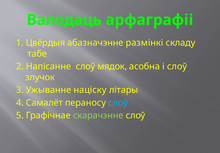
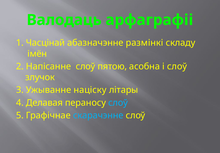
Цвёрдыя: Цвёрдыя -> Часцінай
табе: табе -> імён
мядок: мядок -> пятою
Самалёт: Самалёт -> Делавая
скарачэнне colour: light green -> light blue
